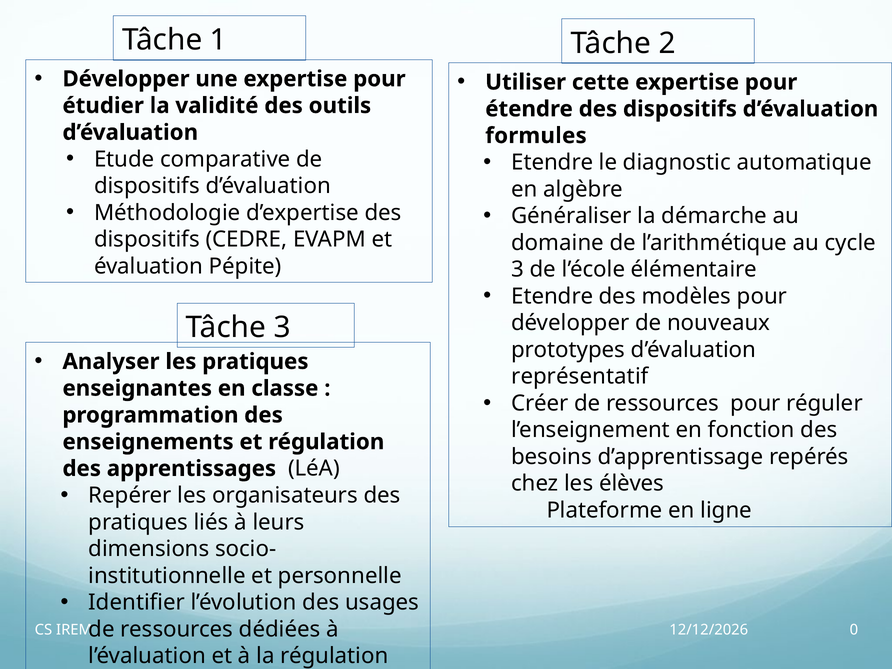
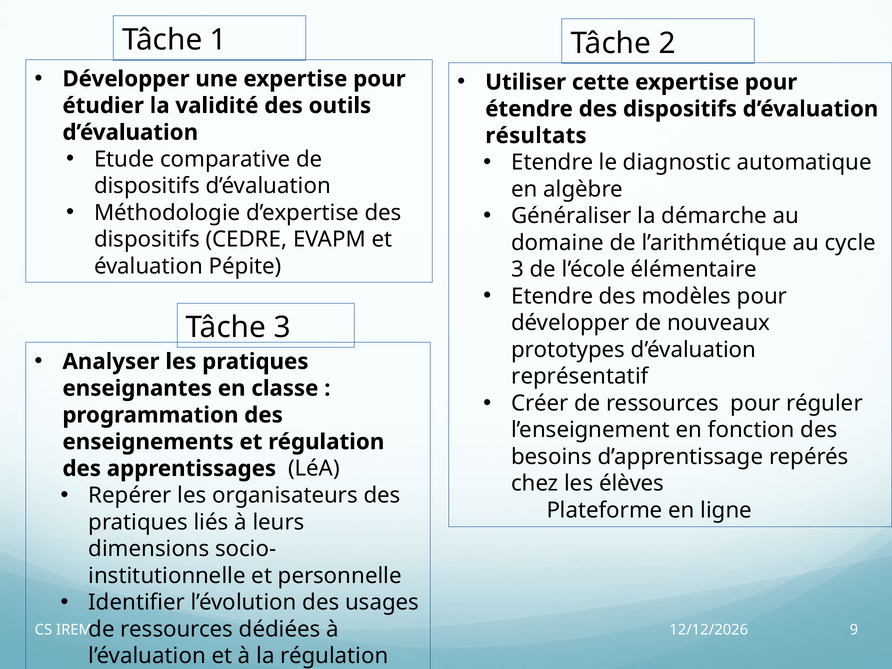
formules: formules -> résultats
0: 0 -> 9
